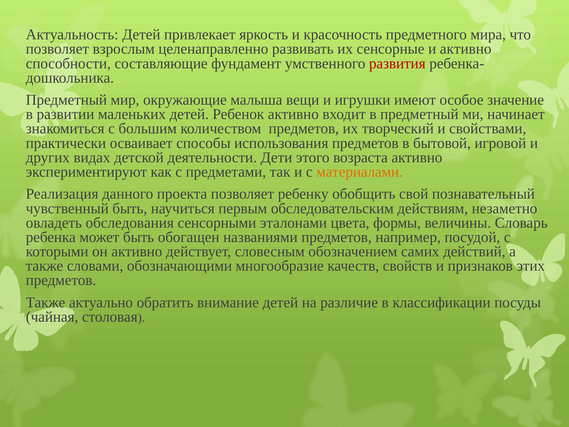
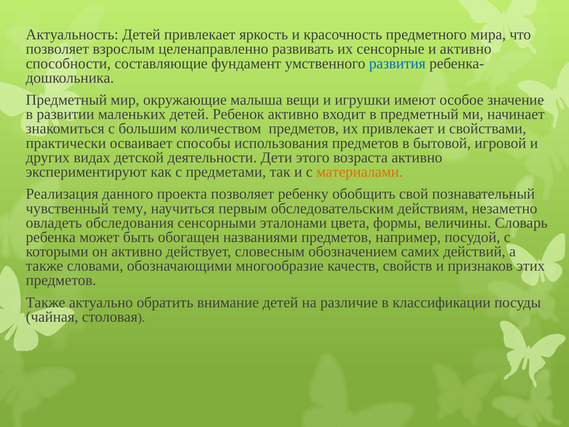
развития colour: red -> blue
их творческий: творческий -> привлекает
чувственный быть: быть -> тему
